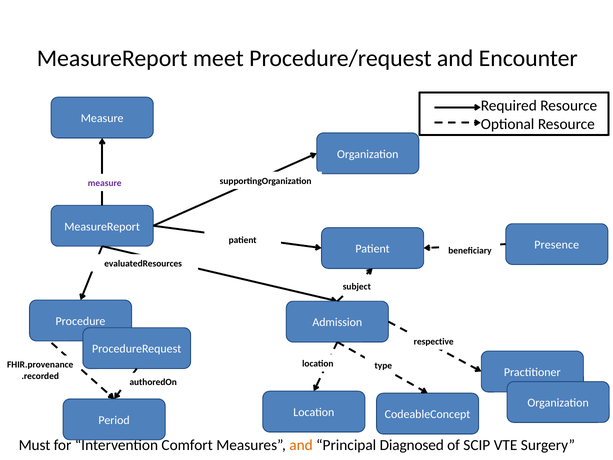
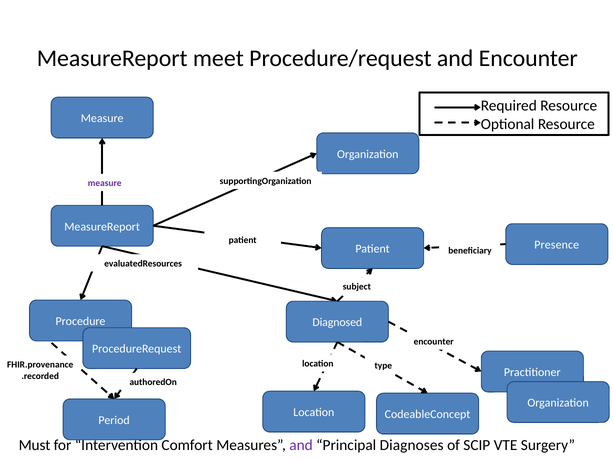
Admission: Admission -> Diagnosed
respective at (434, 342): respective -> encounter
and at (301, 445) colour: orange -> purple
Diagnosed: Diagnosed -> Diagnoses
